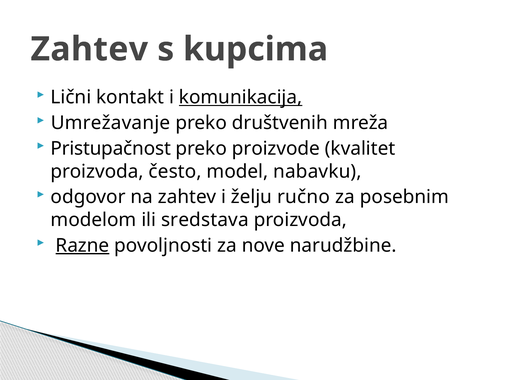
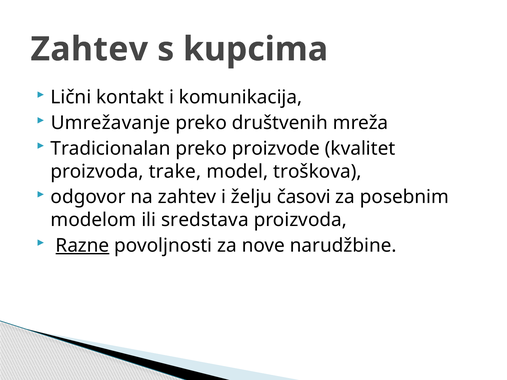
komunikacija underline: present -> none
Pristupačnost: Pristupačnost -> Tradicionalan
često: često -> trake
nabavku: nabavku -> troškova
ručno: ručno -> časovi
